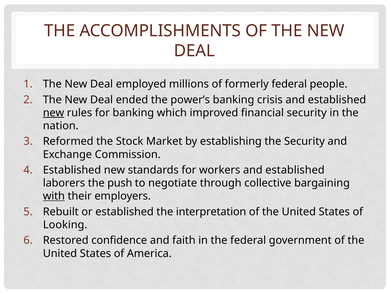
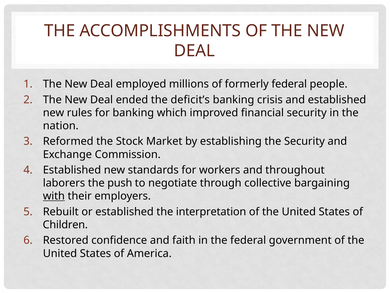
power’s: power’s -> deficit’s
new at (54, 113) underline: present -> none
workers and established: established -> throughout
Looking: Looking -> Children
